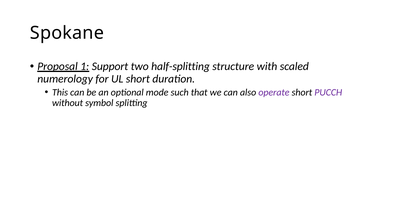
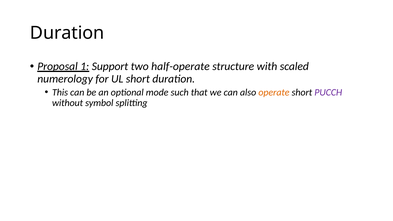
Spokane at (67, 33): Spokane -> Duration
half-splitting: half-splitting -> half-operate
operate colour: purple -> orange
